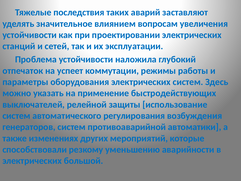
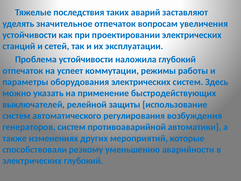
значительное влиянием: влиянием -> отпечаток
электрических большой: большой -> глубокий
